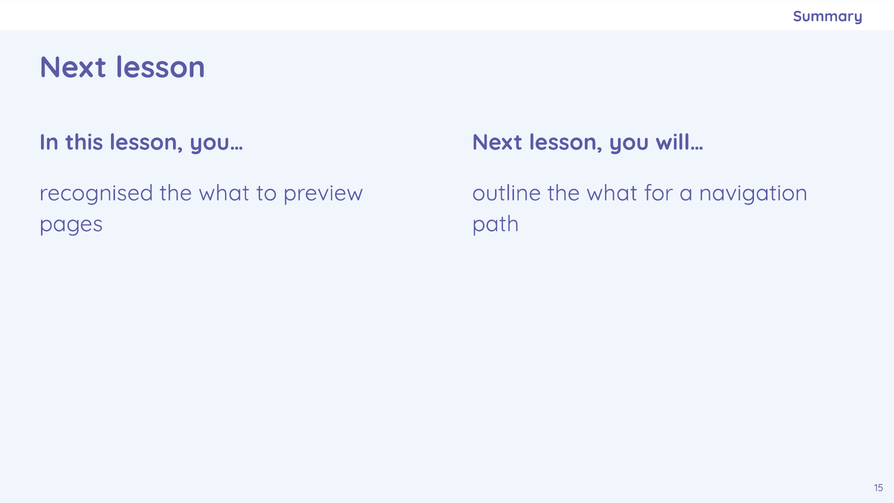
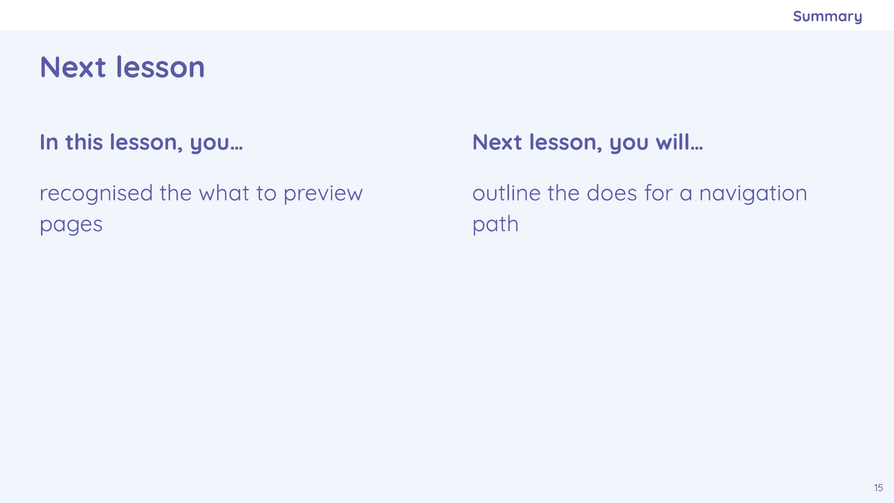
outline the what: what -> does
